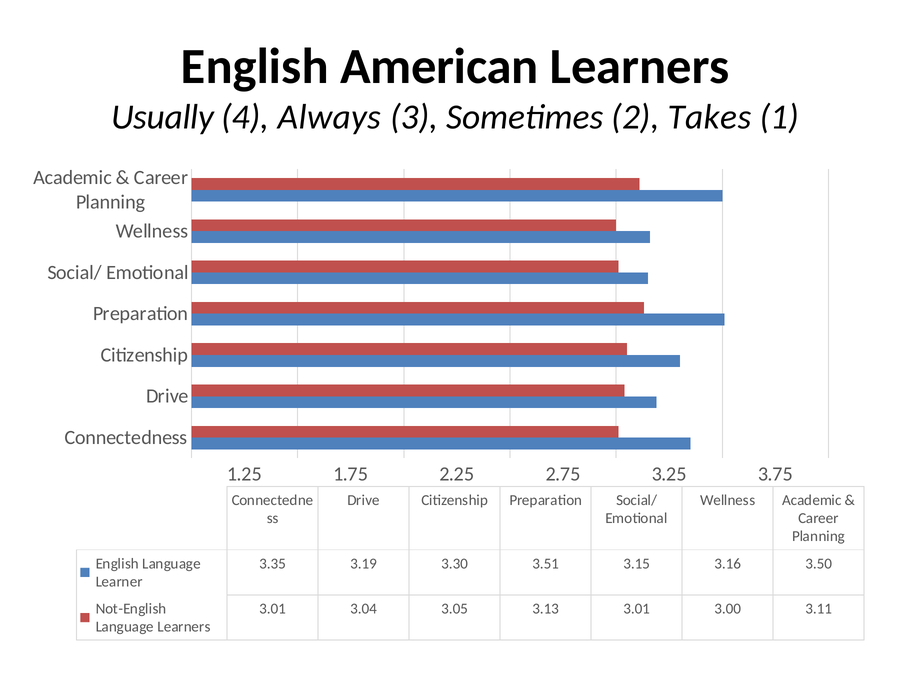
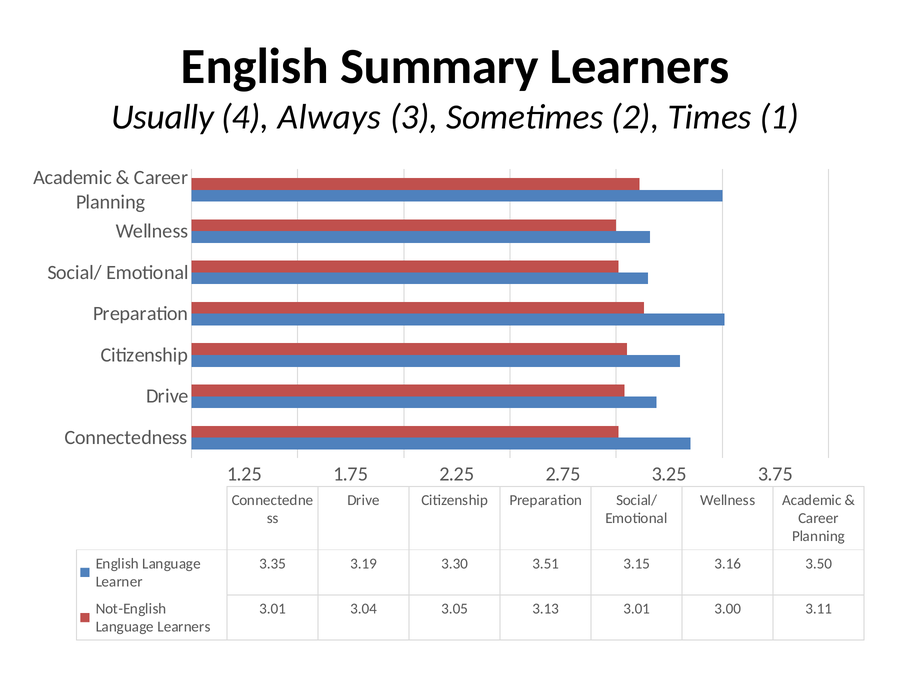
American: American -> Summary
Takes: Takes -> Times
